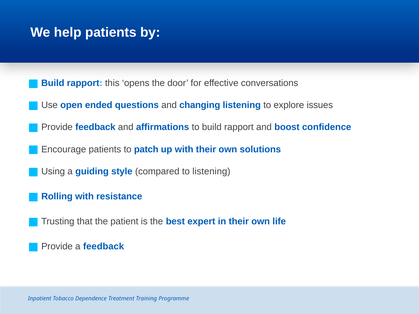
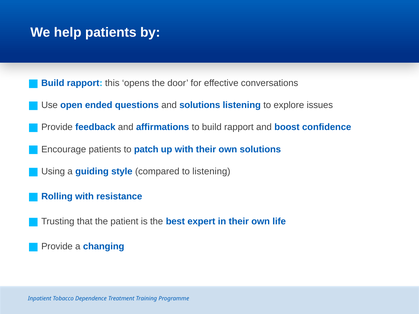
and changing: changing -> solutions
a feedback: feedback -> changing
